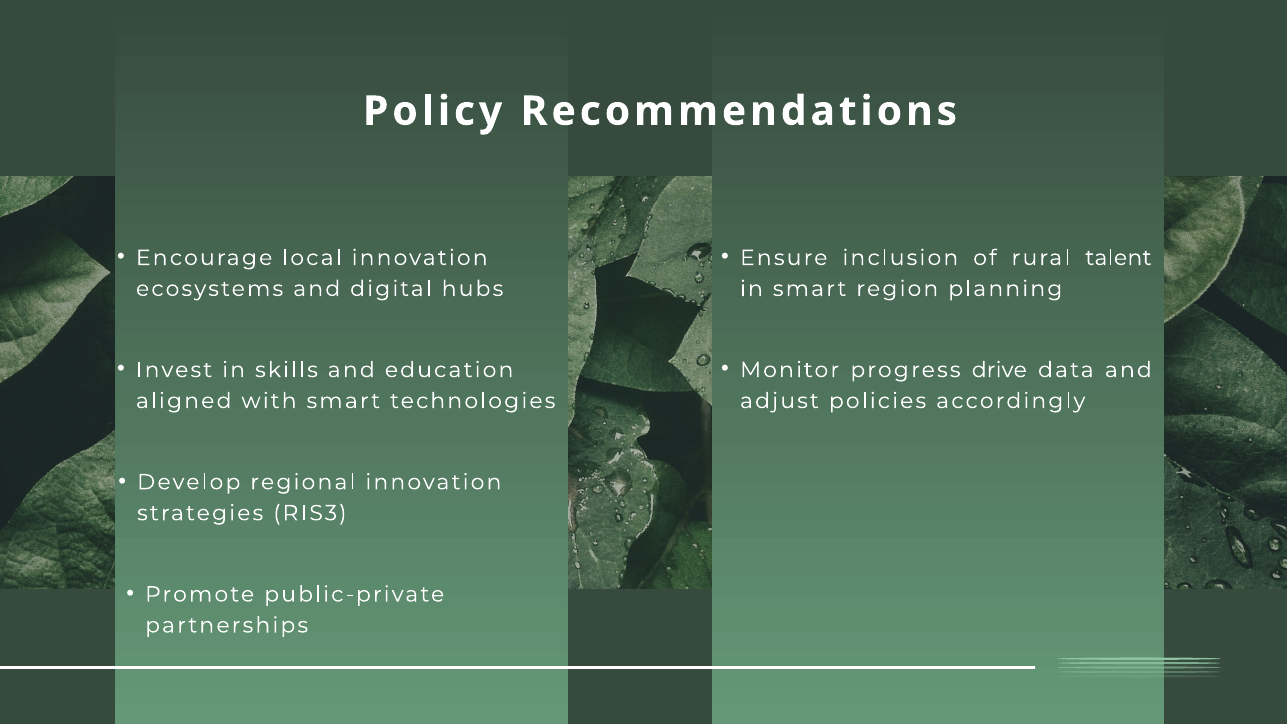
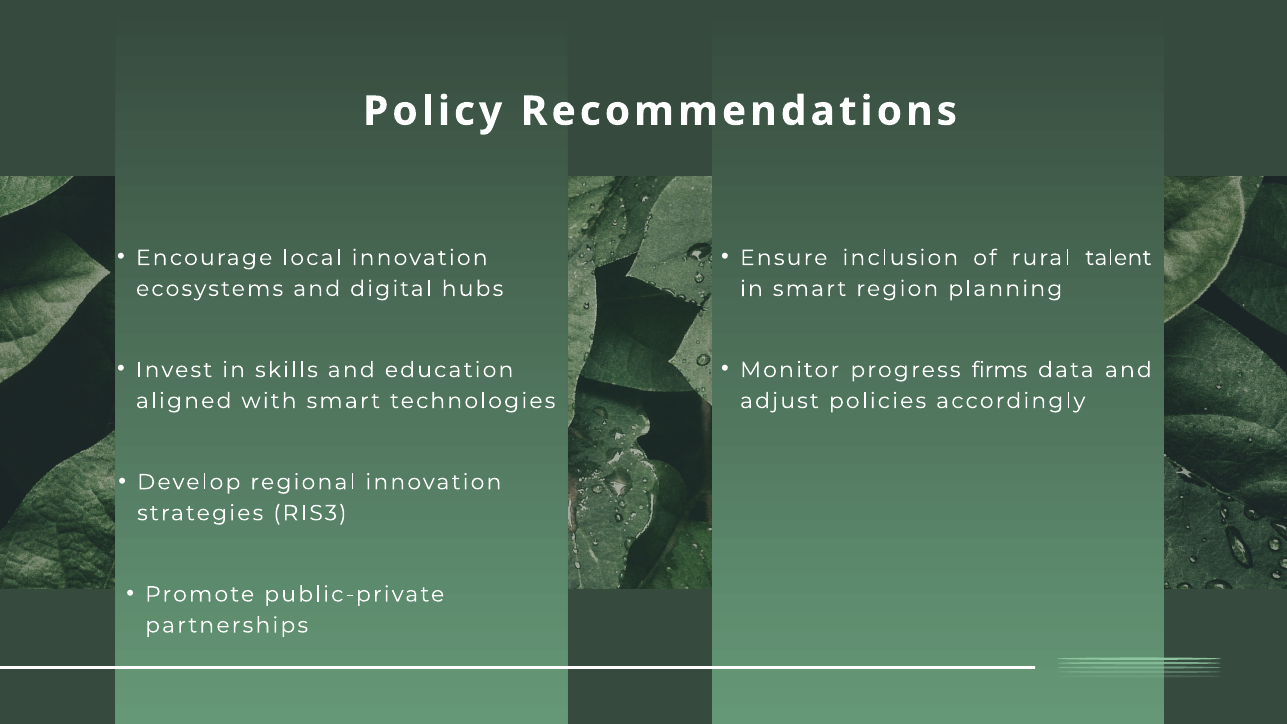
drive: drive -> firms
